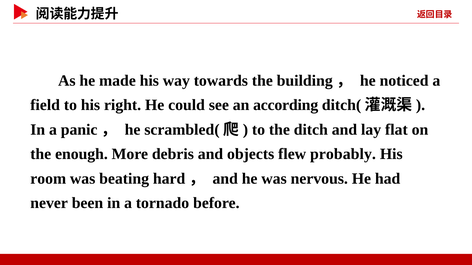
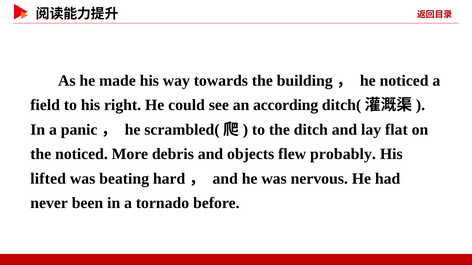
the enough: enough -> noticed
room: room -> lifted
